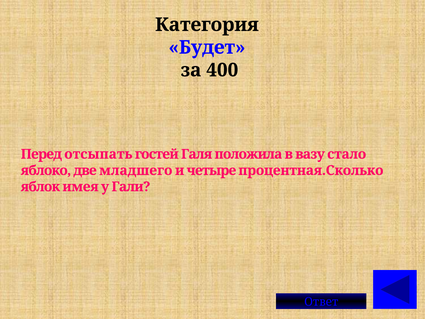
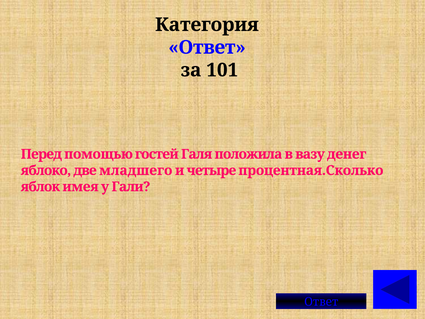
Будет at (207, 47): Будет -> Ответ
400: 400 -> 101
отсыпать: отсыпать -> помощью
стало: стало -> денег
